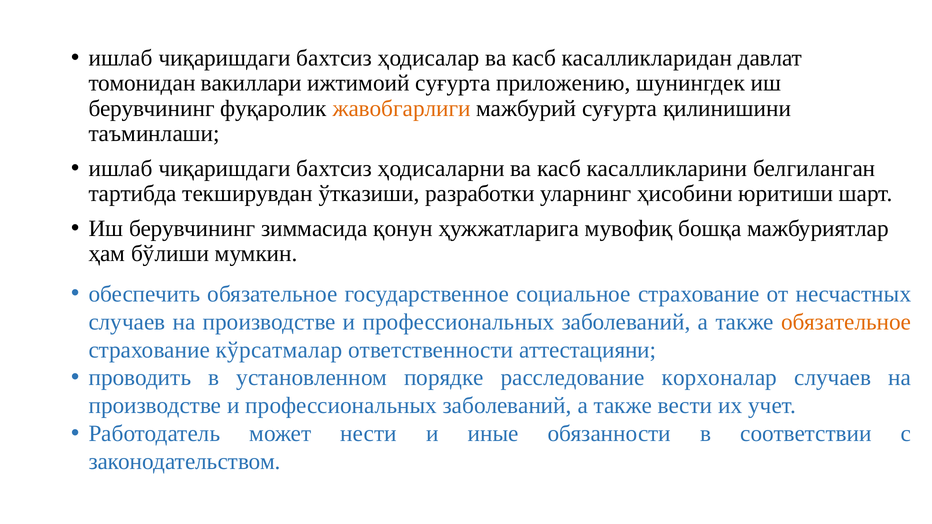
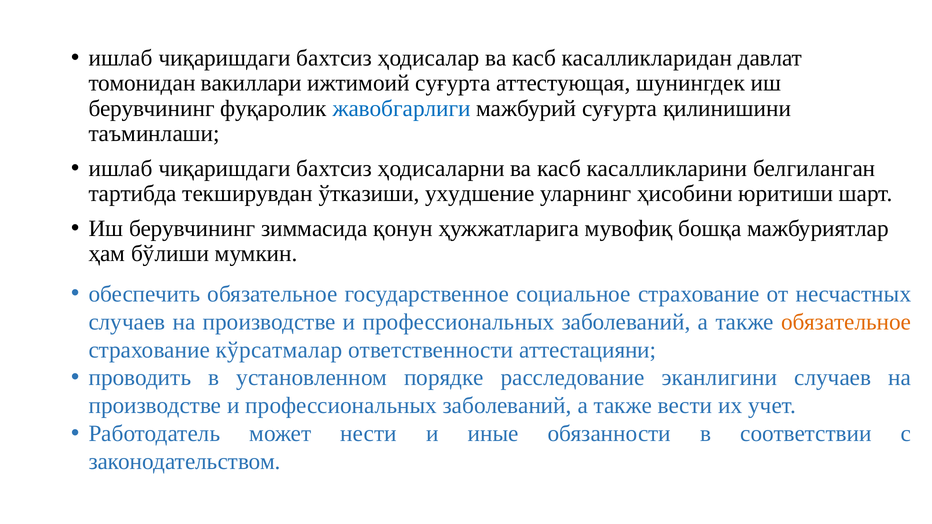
приложению: приложению -> аттестующая
жавобгарлиги colour: orange -> blue
разработки: разработки -> ухудшение
корхоналар: корхоналар -> эканлигини
